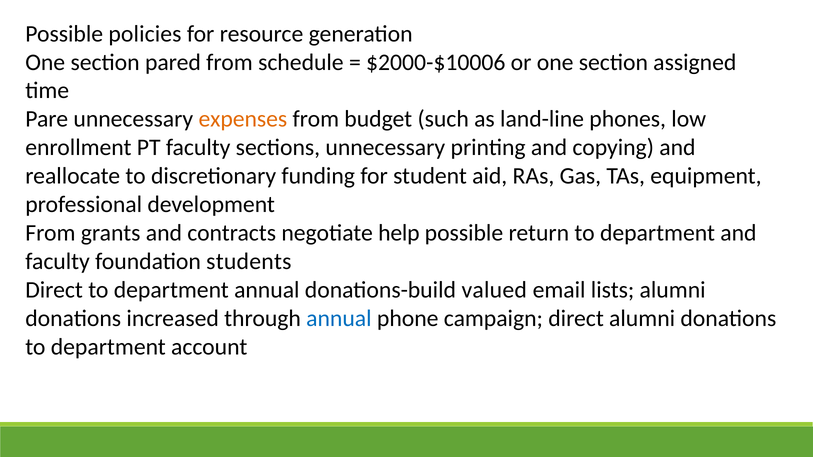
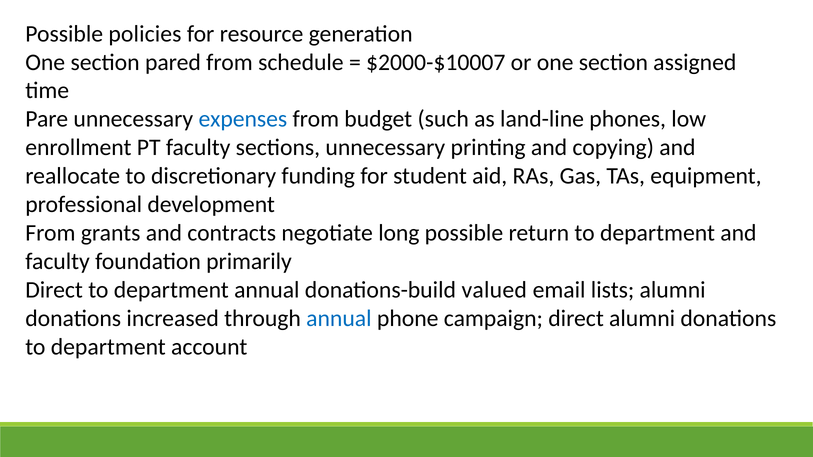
$2000-$10006: $2000-$10006 -> $2000-$10007
expenses colour: orange -> blue
help: help -> long
students: students -> primarily
